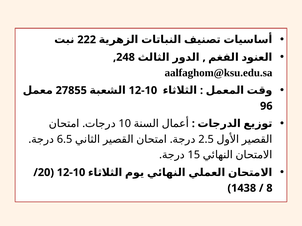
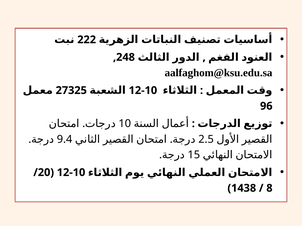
27855: 27855 -> 27325
6.5: 6.5 -> 9.4
